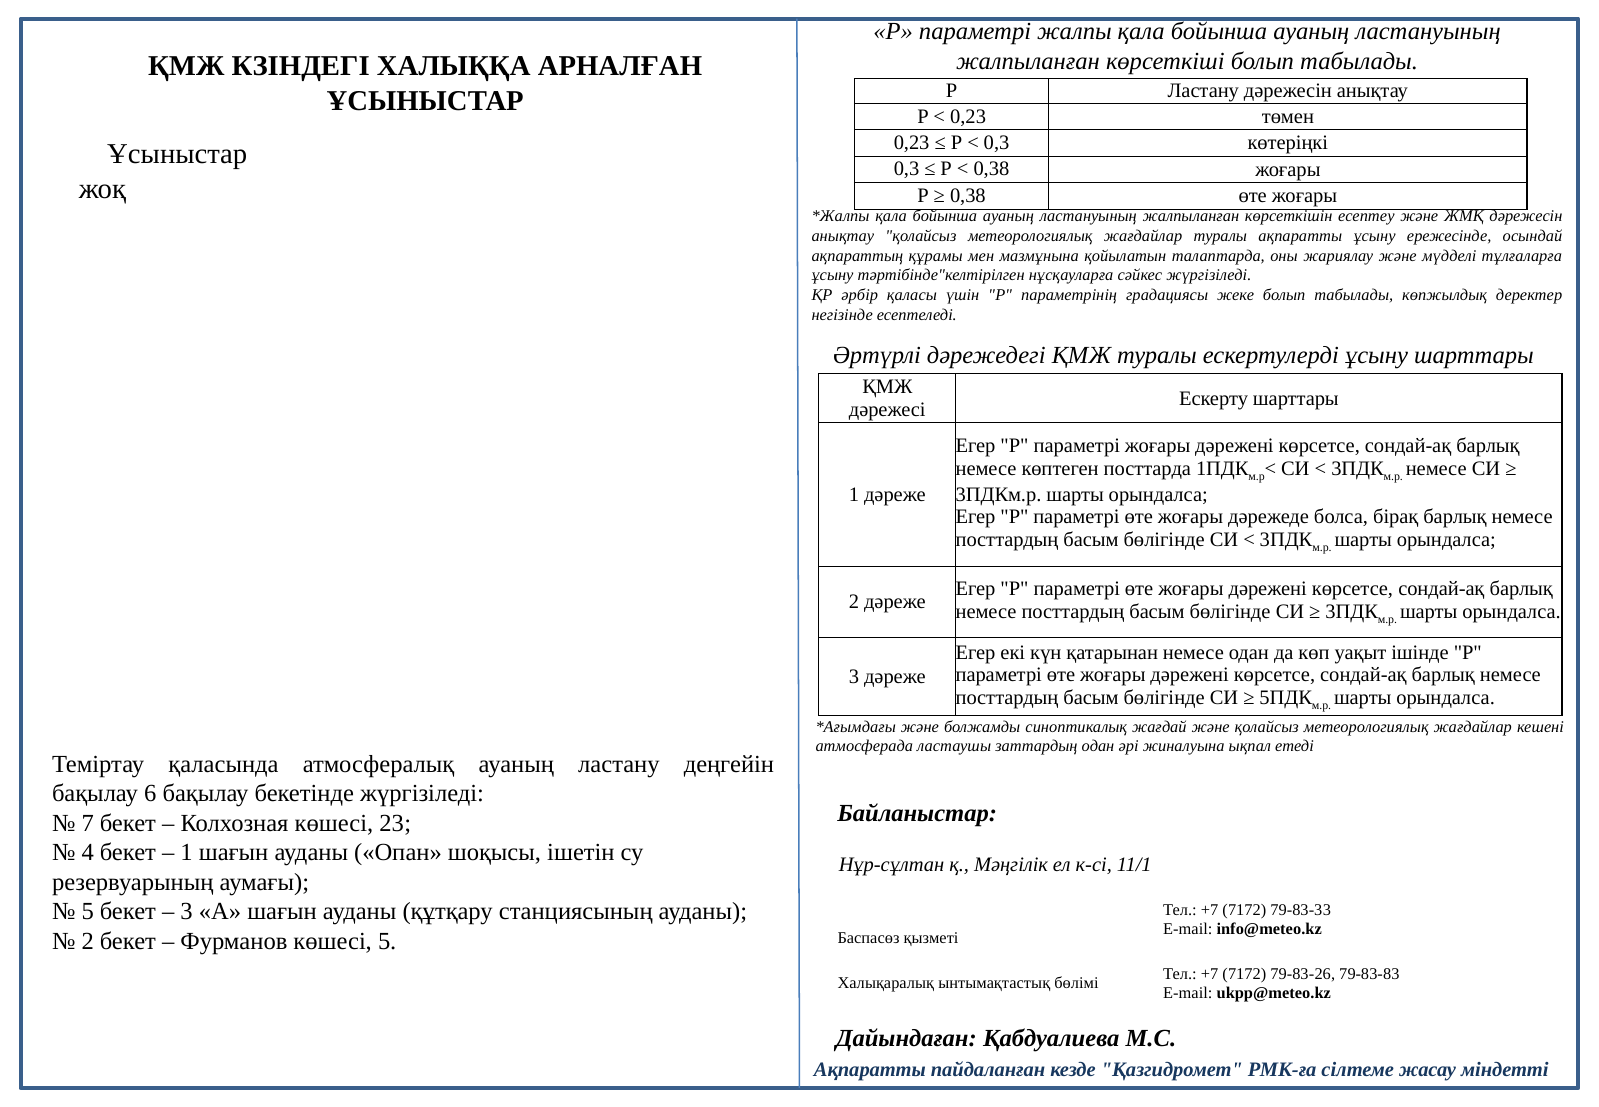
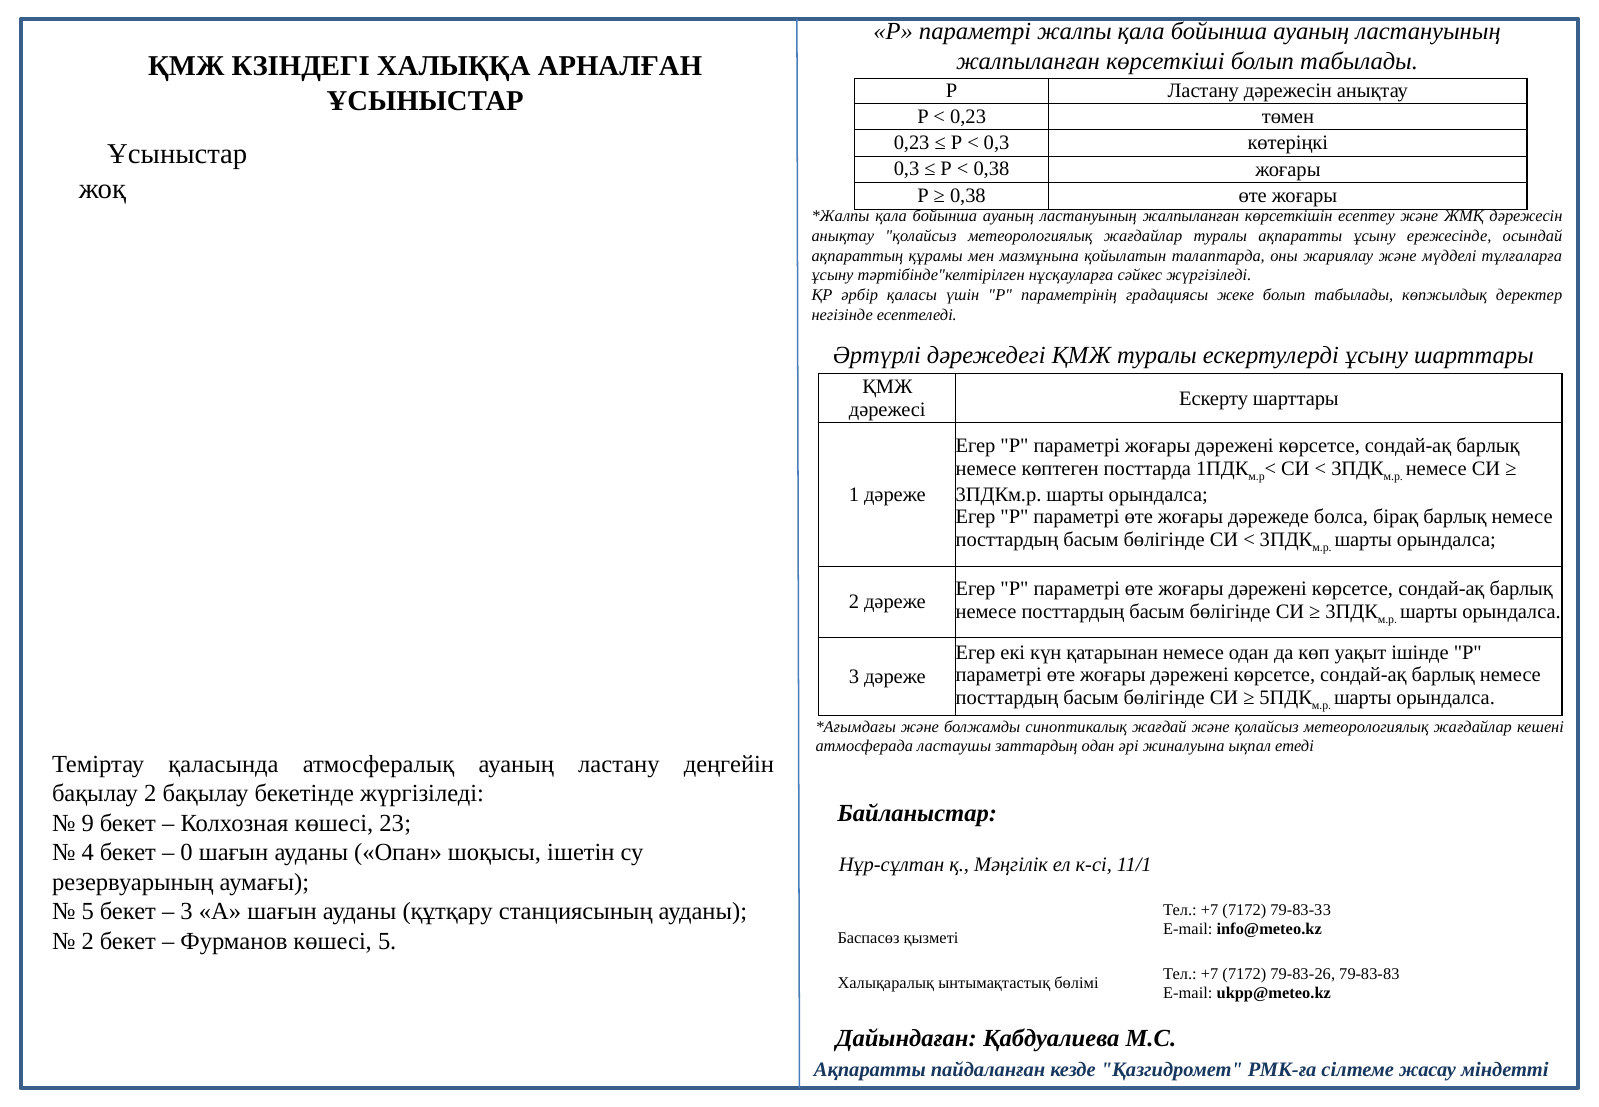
бақылау 6: 6 -> 2
7: 7 -> 9
1 at (187, 853): 1 -> 0
